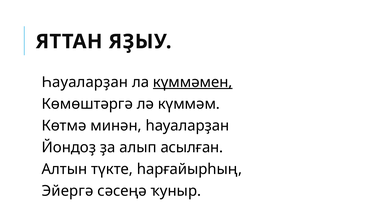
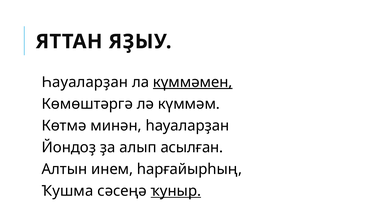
түкте: түкте -> инем
Эйергә: Эйергә -> Ҡушма
ҡуныр underline: none -> present
